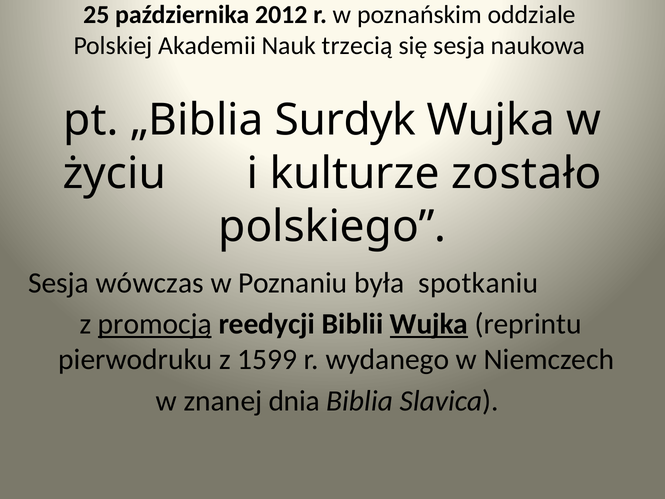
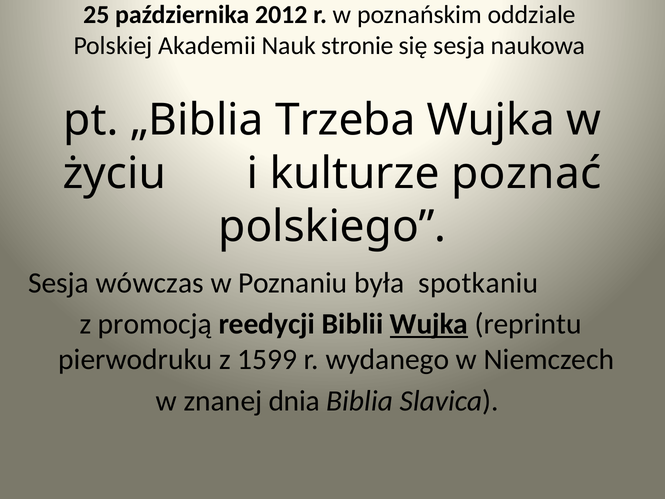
trzecią: trzecią -> stronie
Surdyk: Surdyk -> Trzeba
zostało: zostało -> poznać
promocją underline: present -> none
